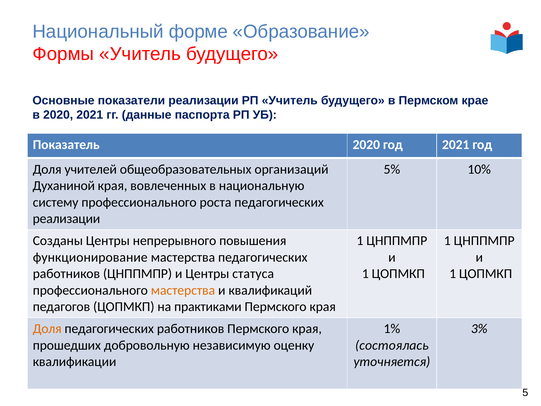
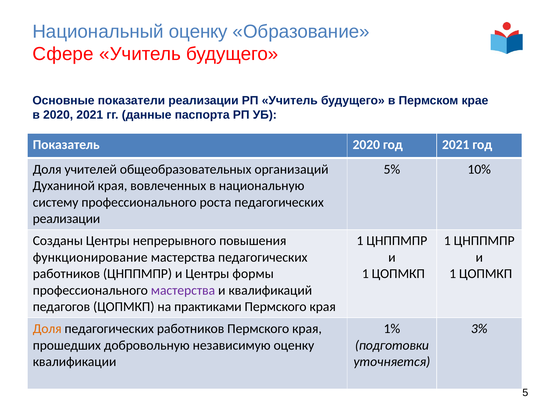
Национальный форме: форме -> оценку
Формы: Формы -> Сфере
статуса: статуса -> формы
мастерства at (183, 290) colour: orange -> purple
состоялась: состоялась -> подготовки
